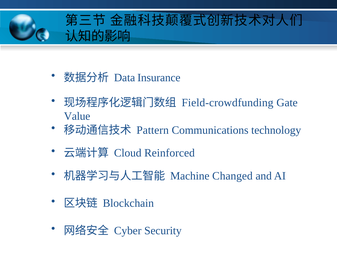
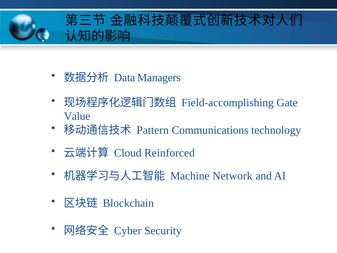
Insurance: Insurance -> Managers
Field-crowdfunding: Field-crowdfunding -> Field-accomplishing
Changed: Changed -> Network
